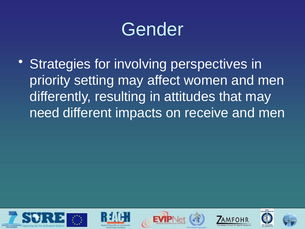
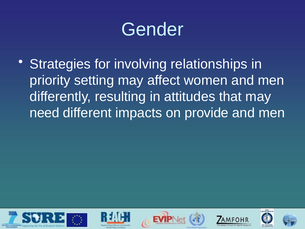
perspectives: perspectives -> relationships
receive: receive -> provide
